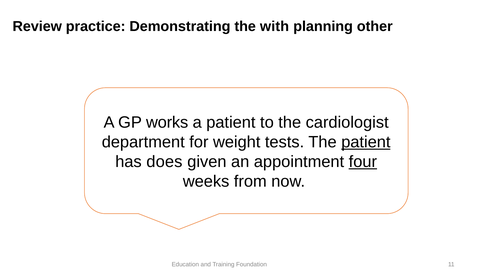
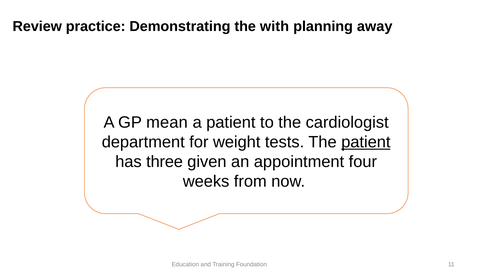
other: other -> away
works: works -> mean
does: does -> three
four underline: present -> none
